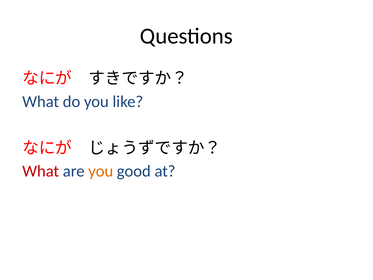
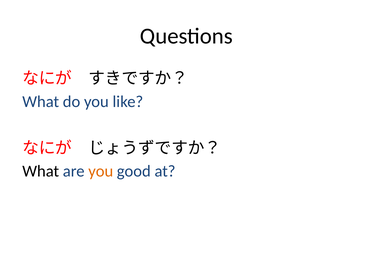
What at (41, 171) colour: red -> black
